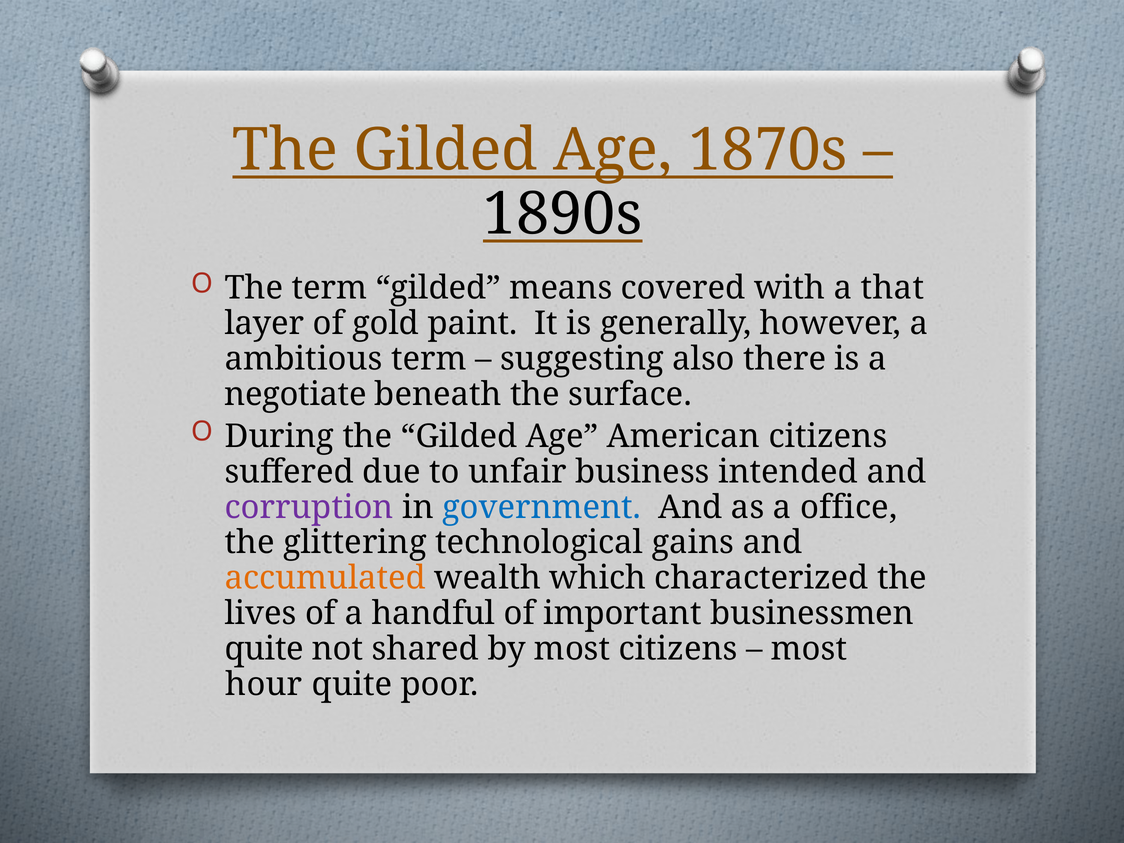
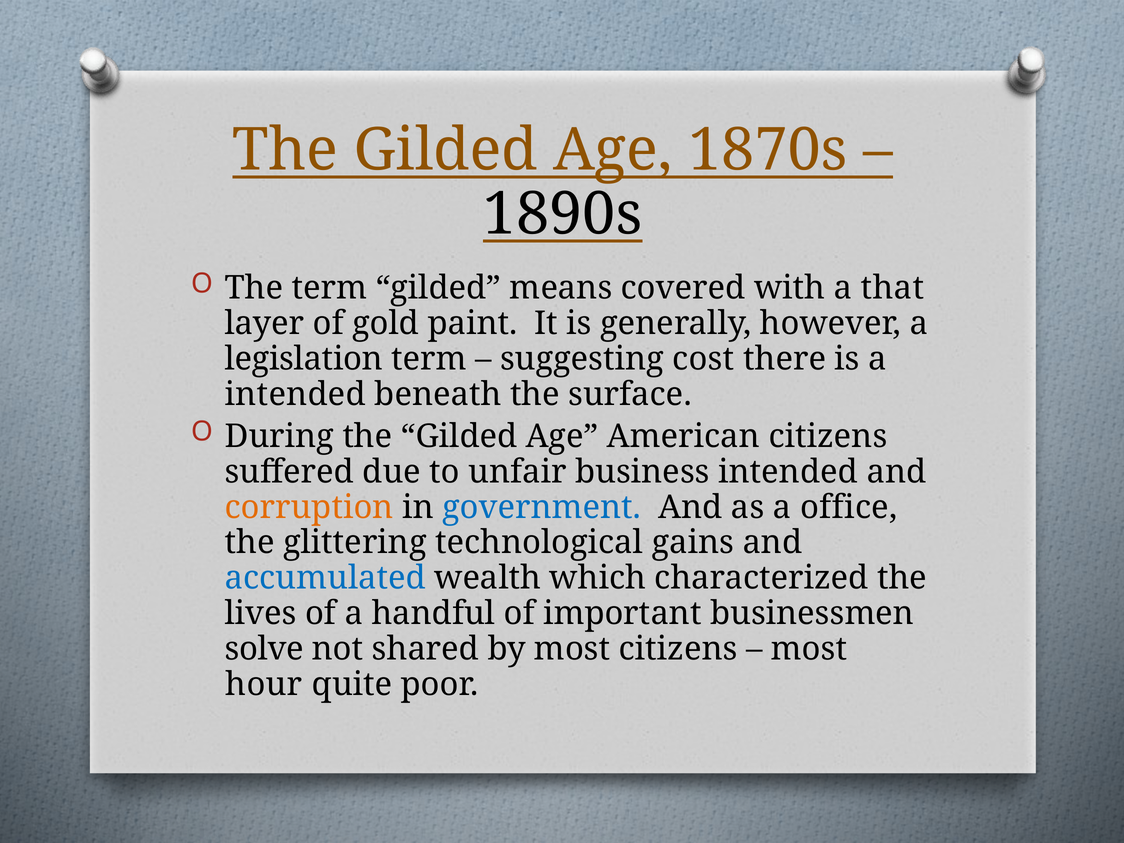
ambitious: ambitious -> legislation
also: also -> cost
negotiate at (296, 394): negotiate -> intended
corruption colour: purple -> orange
accumulated colour: orange -> blue
quite at (264, 649): quite -> solve
